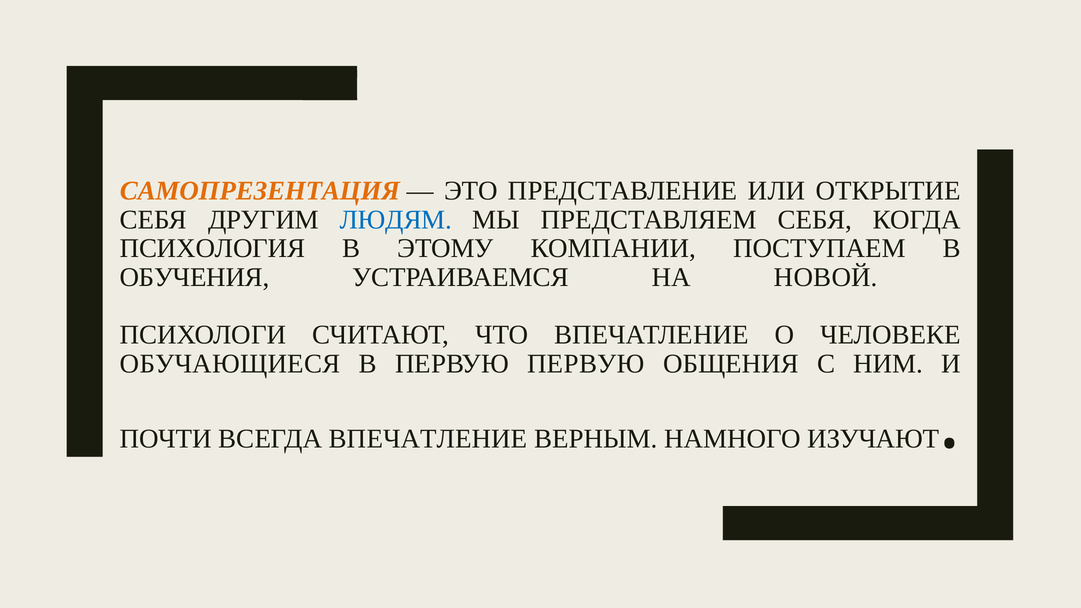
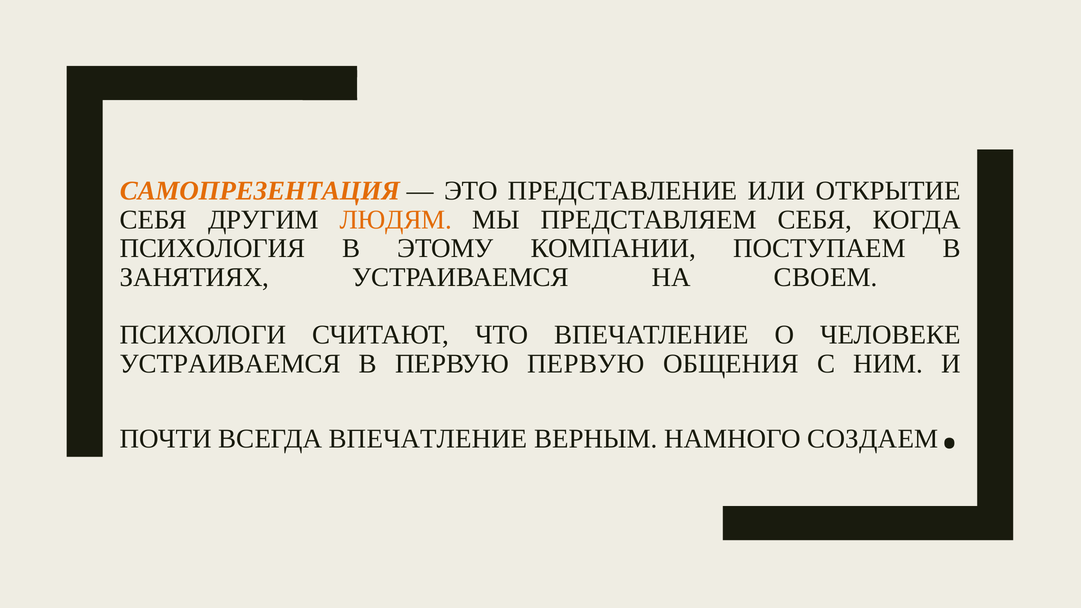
ЛЮДЯМ colour: blue -> orange
ОБУЧЕНИЯ: ОБУЧЕНИЯ -> ЗАНЯТИЯХ
НОВОЙ: НОВОЙ -> СВОЕМ
ОБУЧАЮЩИЕСЯ at (230, 364): ОБУЧАЮЩИЕСЯ -> УСТРАИВАЕМСЯ
ИЗУЧАЮТ: ИЗУЧАЮТ -> СОЗДАЕМ
